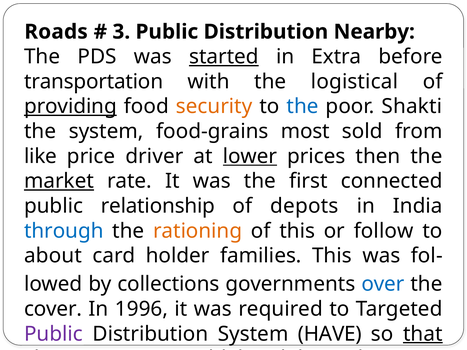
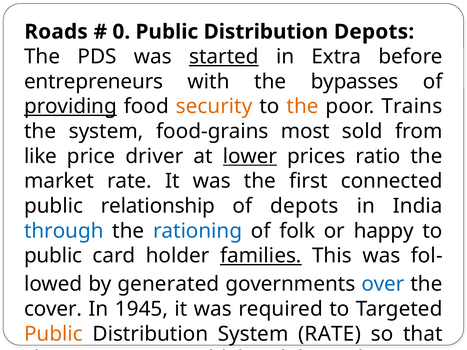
3: 3 -> 0
Distribution Nearby: Nearby -> Depots
transportation: transportation -> entrepreneurs
logistical: logistical -> bypasses
the at (303, 107) colour: blue -> orange
Shakti: Shakti -> Trains
then: then -> ratio
market underline: present -> none
rationing colour: orange -> blue
of this: this -> folk
follow: follow -> happy
about at (53, 256): about -> public
families underline: none -> present
collections: collections -> generated
1996: 1996 -> 1945
Public at (53, 334) colour: purple -> orange
System HAVE: HAVE -> RATE
that underline: present -> none
